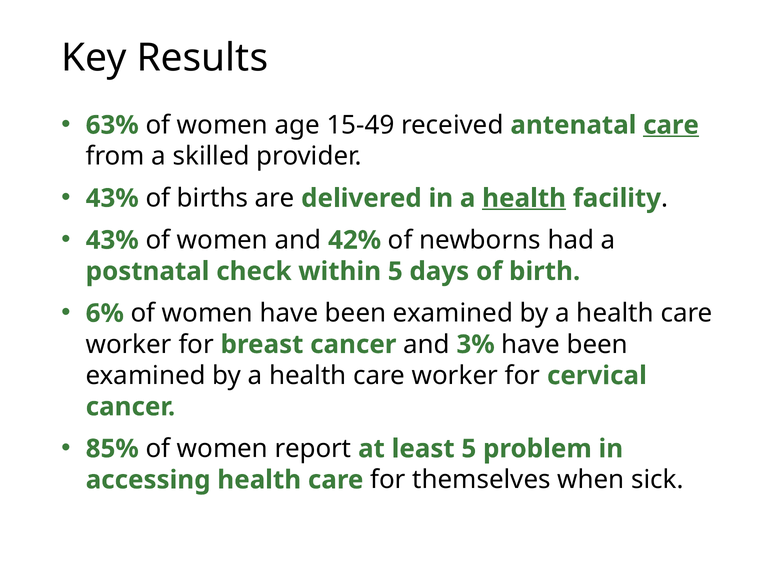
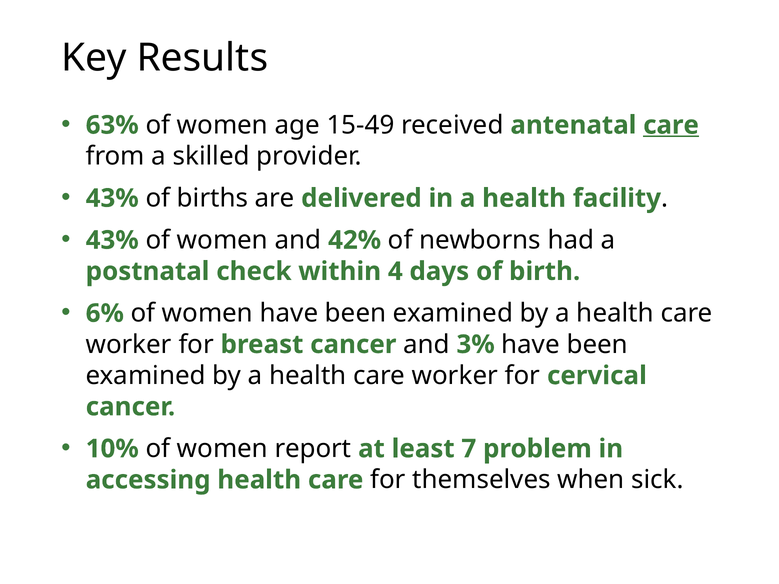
health at (524, 198) underline: present -> none
within 5: 5 -> 4
85%: 85% -> 10%
least 5: 5 -> 7
